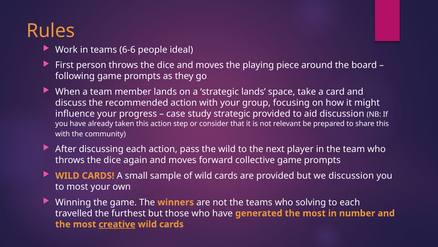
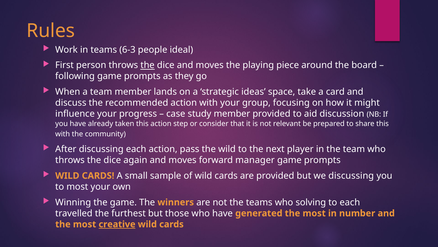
6-6: 6-6 -> 6-3
the at (148, 65) underline: none -> present
strategic lands: lands -> ideas
study strategic: strategic -> member
collective: collective -> manager
we discussion: discussion -> discussing
